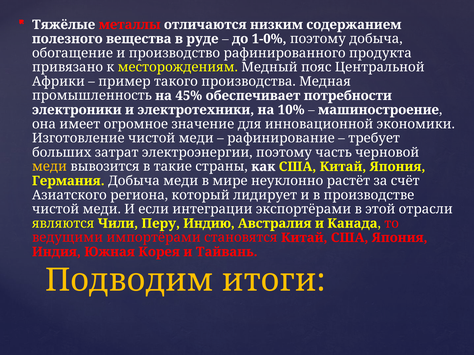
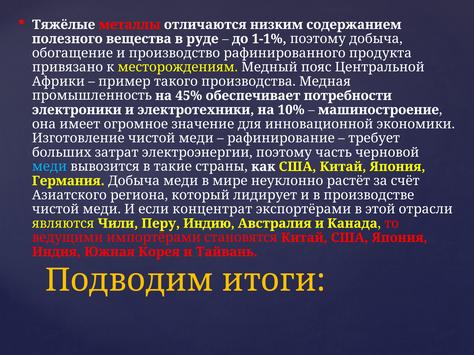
1-0%: 1-0% -> 1-1%
меди at (49, 167) colour: yellow -> light blue
интеграции: интеграции -> концентрат
